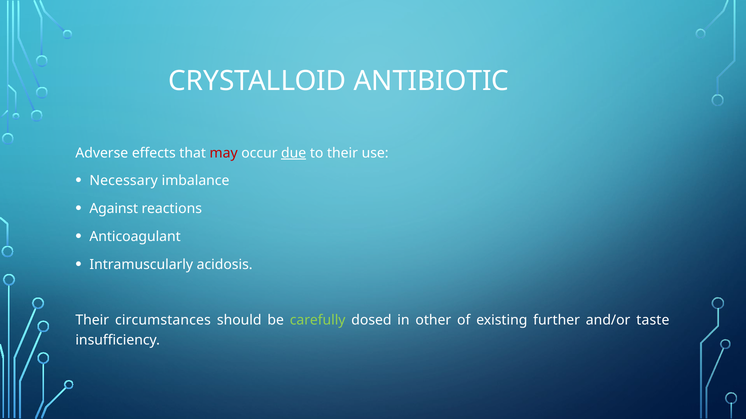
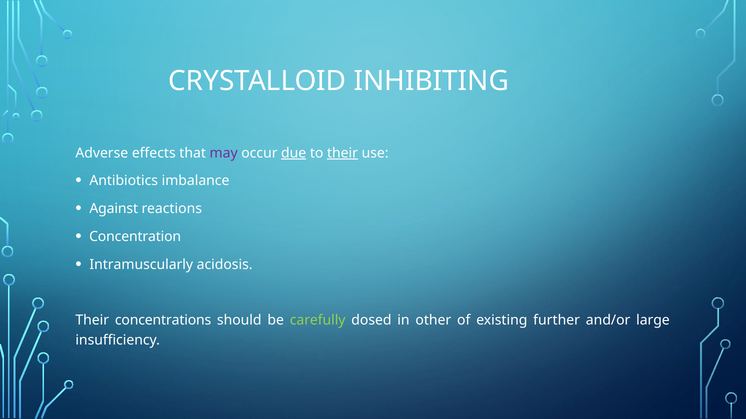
ANTIBIOTIC: ANTIBIOTIC -> INHIBITING
may colour: red -> purple
their at (343, 153) underline: none -> present
Necessary: Necessary -> Antibiotics
Anticoagulant: Anticoagulant -> Concentration
circumstances: circumstances -> concentrations
taste: taste -> large
